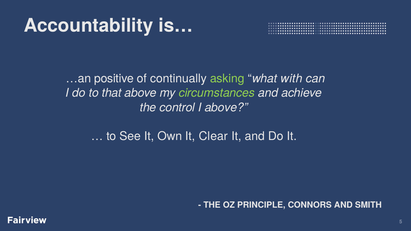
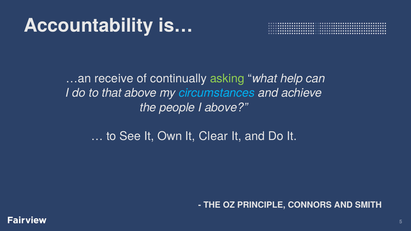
positive: positive -> receive
with: with -> help
circumstances colour: light green -> light blue
control: control -> people
